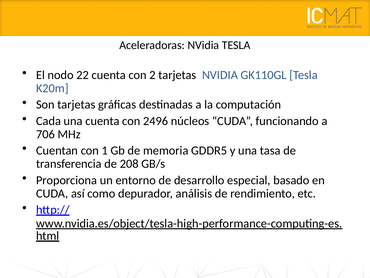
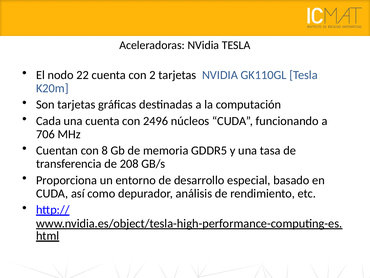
1: 1 -> 8
